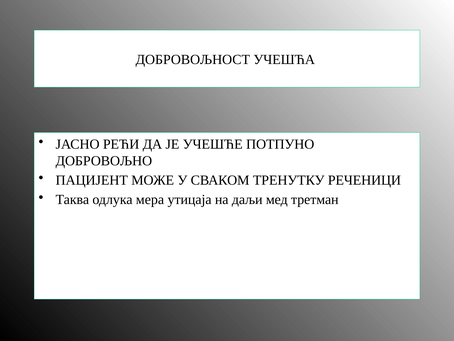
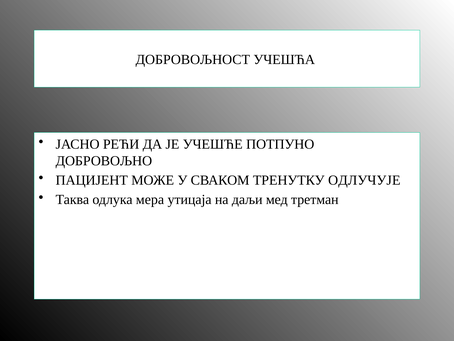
РЕЧЕНИЦИ: РЕЧЕНИЦИ -> ОДЛУЧУЈЕ
